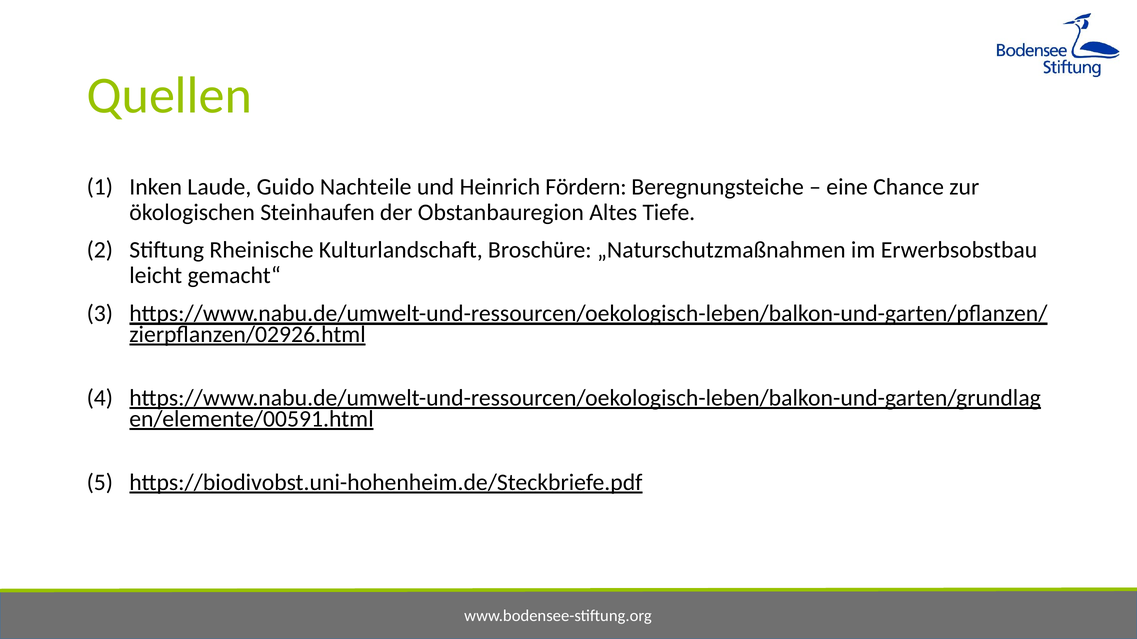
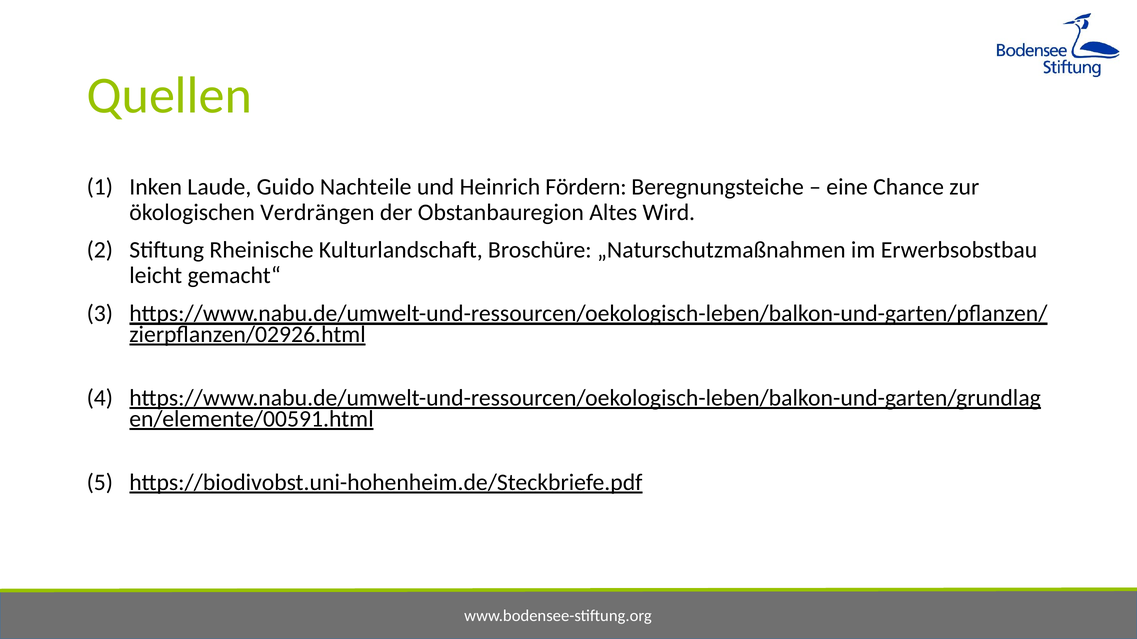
Steinhaufen: Steinhaufen -> Verdrängen
Tiefe: Tiefe -> Wird
